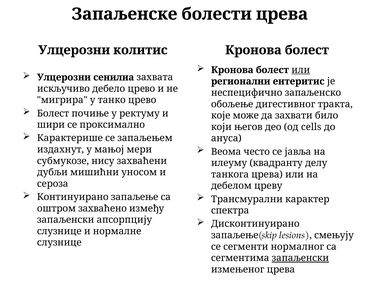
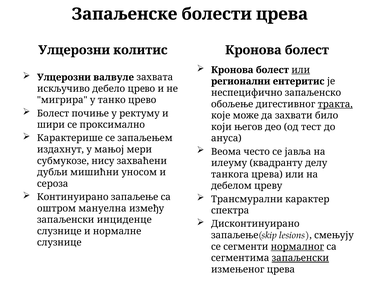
сенилна: сенилна -> валвуле
тракта underline: none -> present
cells: cells -> тест
захваћено: захваћено -> мануелна
апсорпцију: апсорпцију -> инциденце
нормалног underline: none -> present
